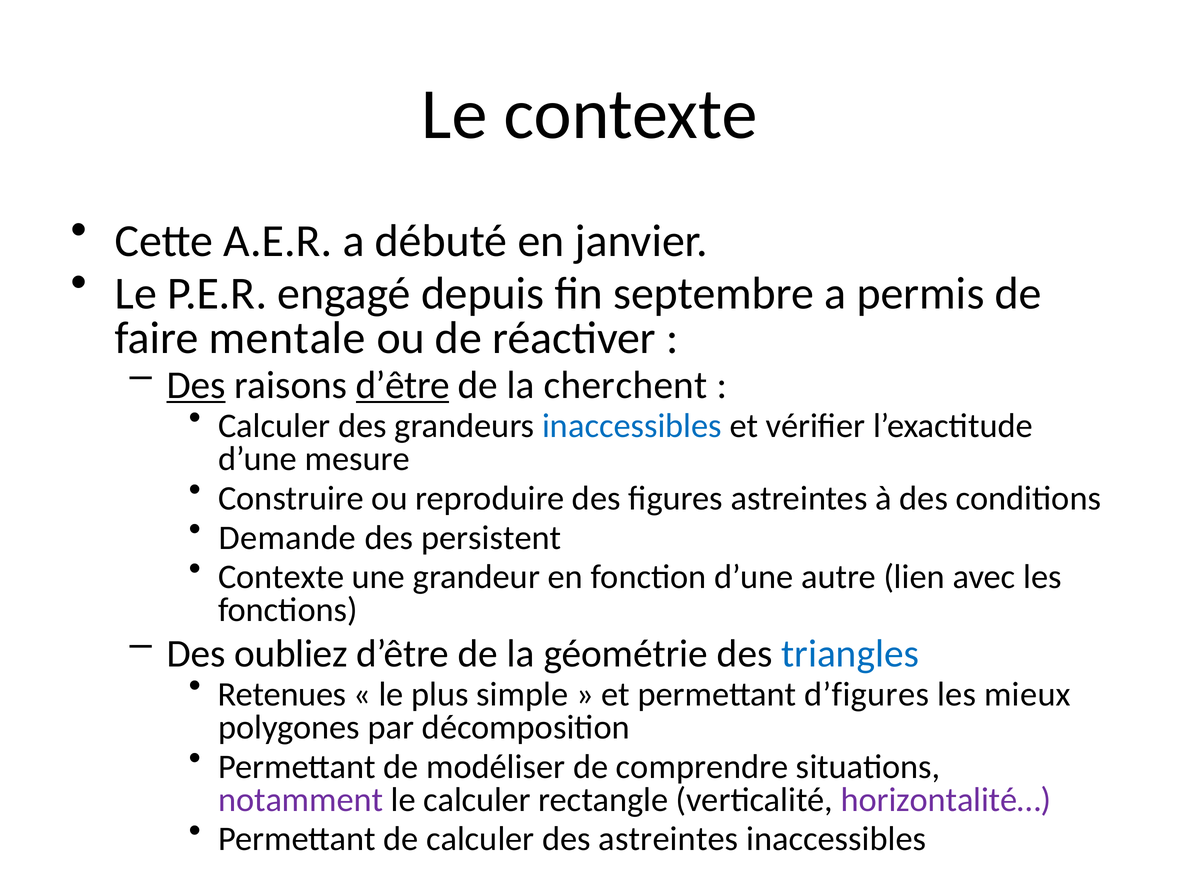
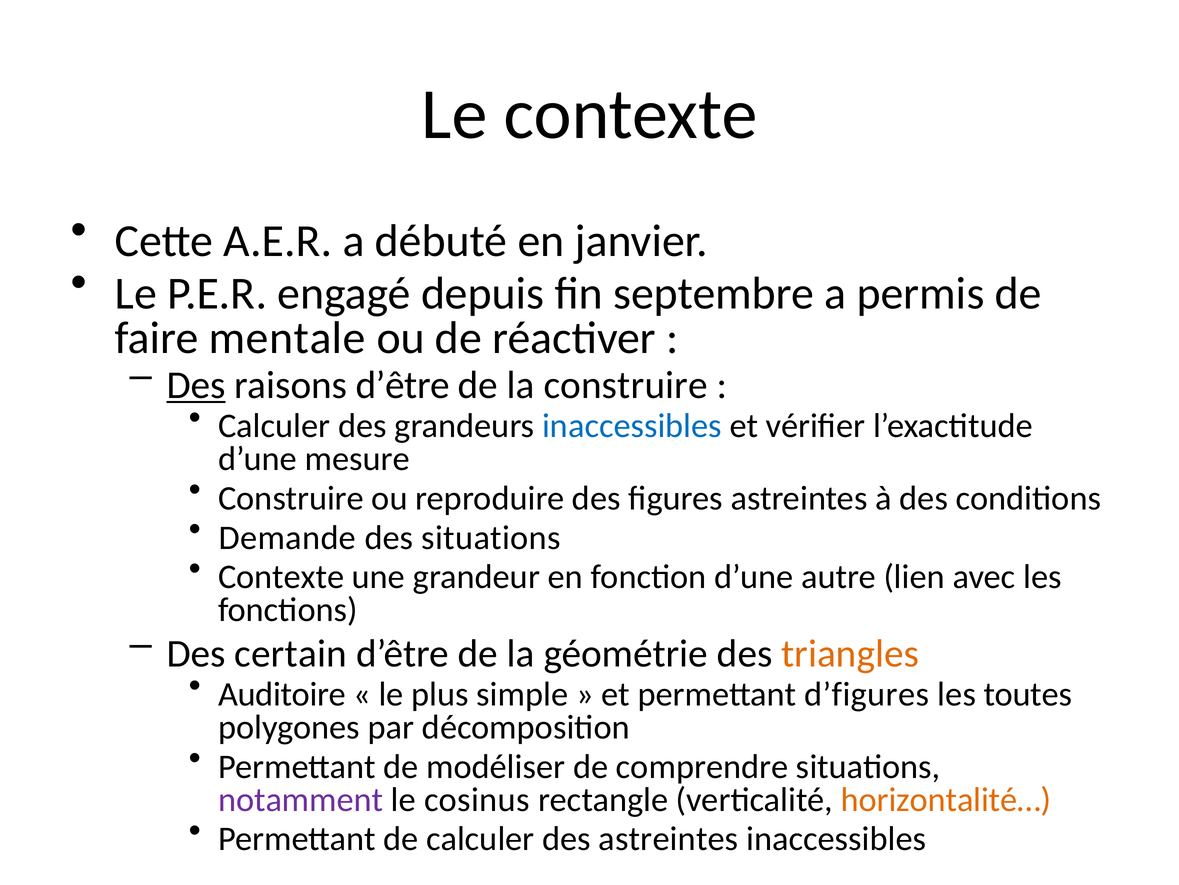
d’être at (403, 385) underline: present -> none
la cherchent: cherchent -> construire
des persistent: persistent -> situations
oubliez: oubliez -> certain
triangles colour: blue -> orange
Retenues: Retenues -> Auditoire
mieux: mieux -> toutes
le calculer: calculer -> cosinus
horizontalité… colour: purple -> orange
